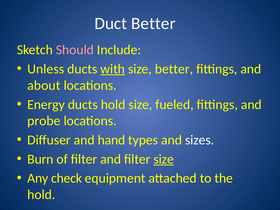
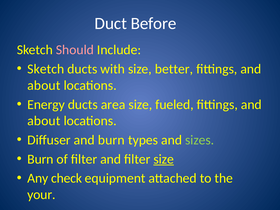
Duct Better: Better -> Before
Unless at (46, 69): Unless -> Sketch
with underline: present -> none
ducts hold: hold -> area
probe at (44, 121): probe -> about
and hand: hand -> burn
sizes colour: white -> light green
hold at (41, 195): hold -> your
